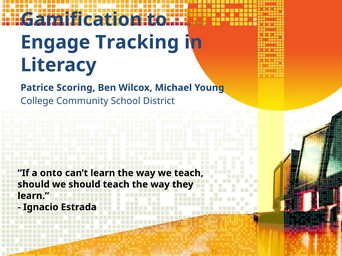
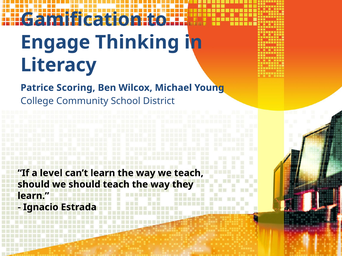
Tracking: Tracking -> Thinking
onto: onto -> level
